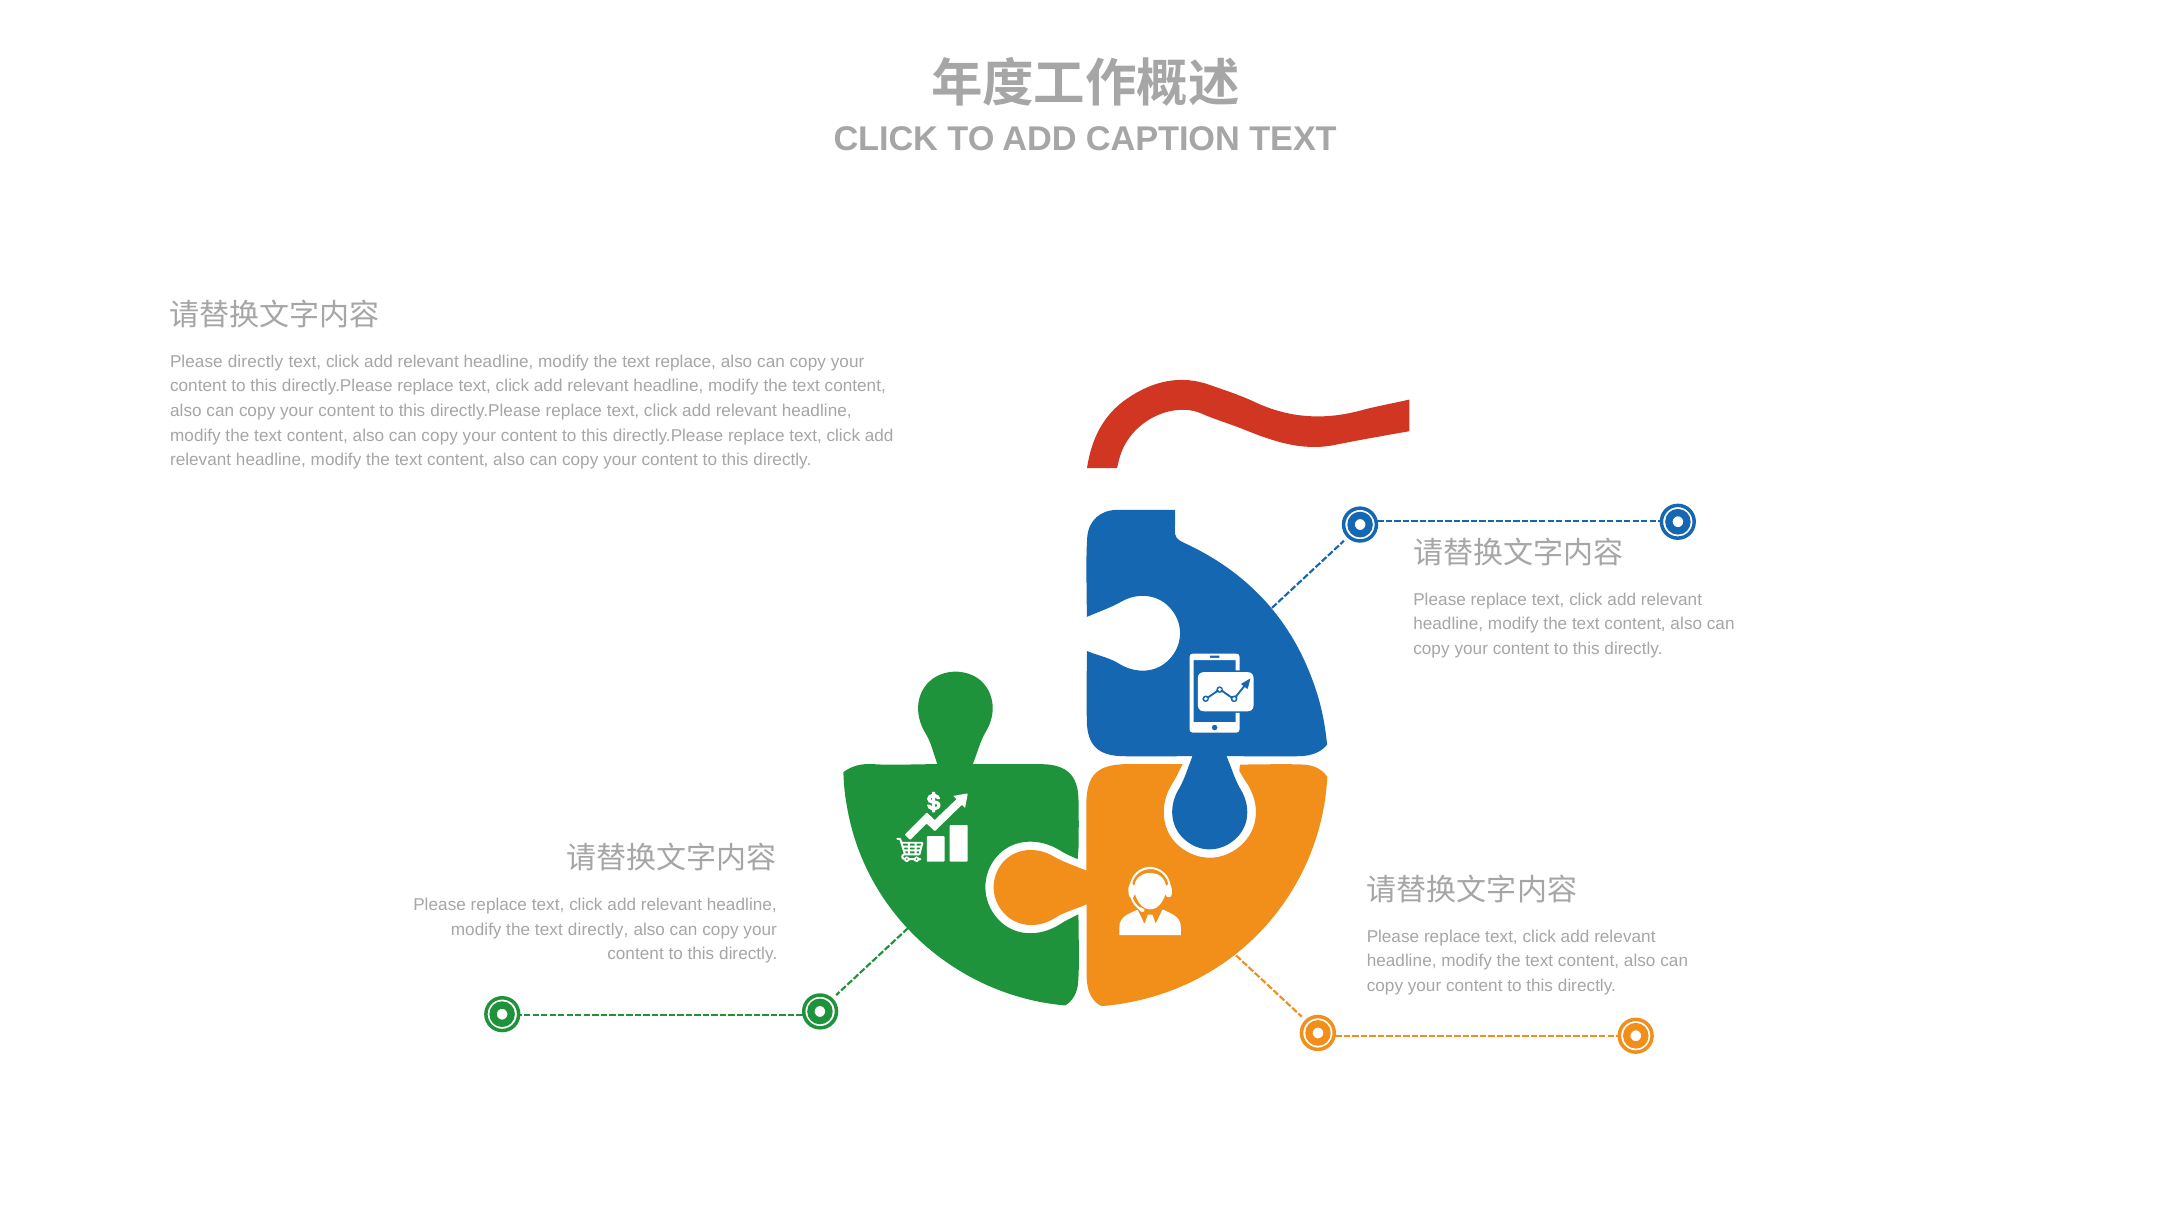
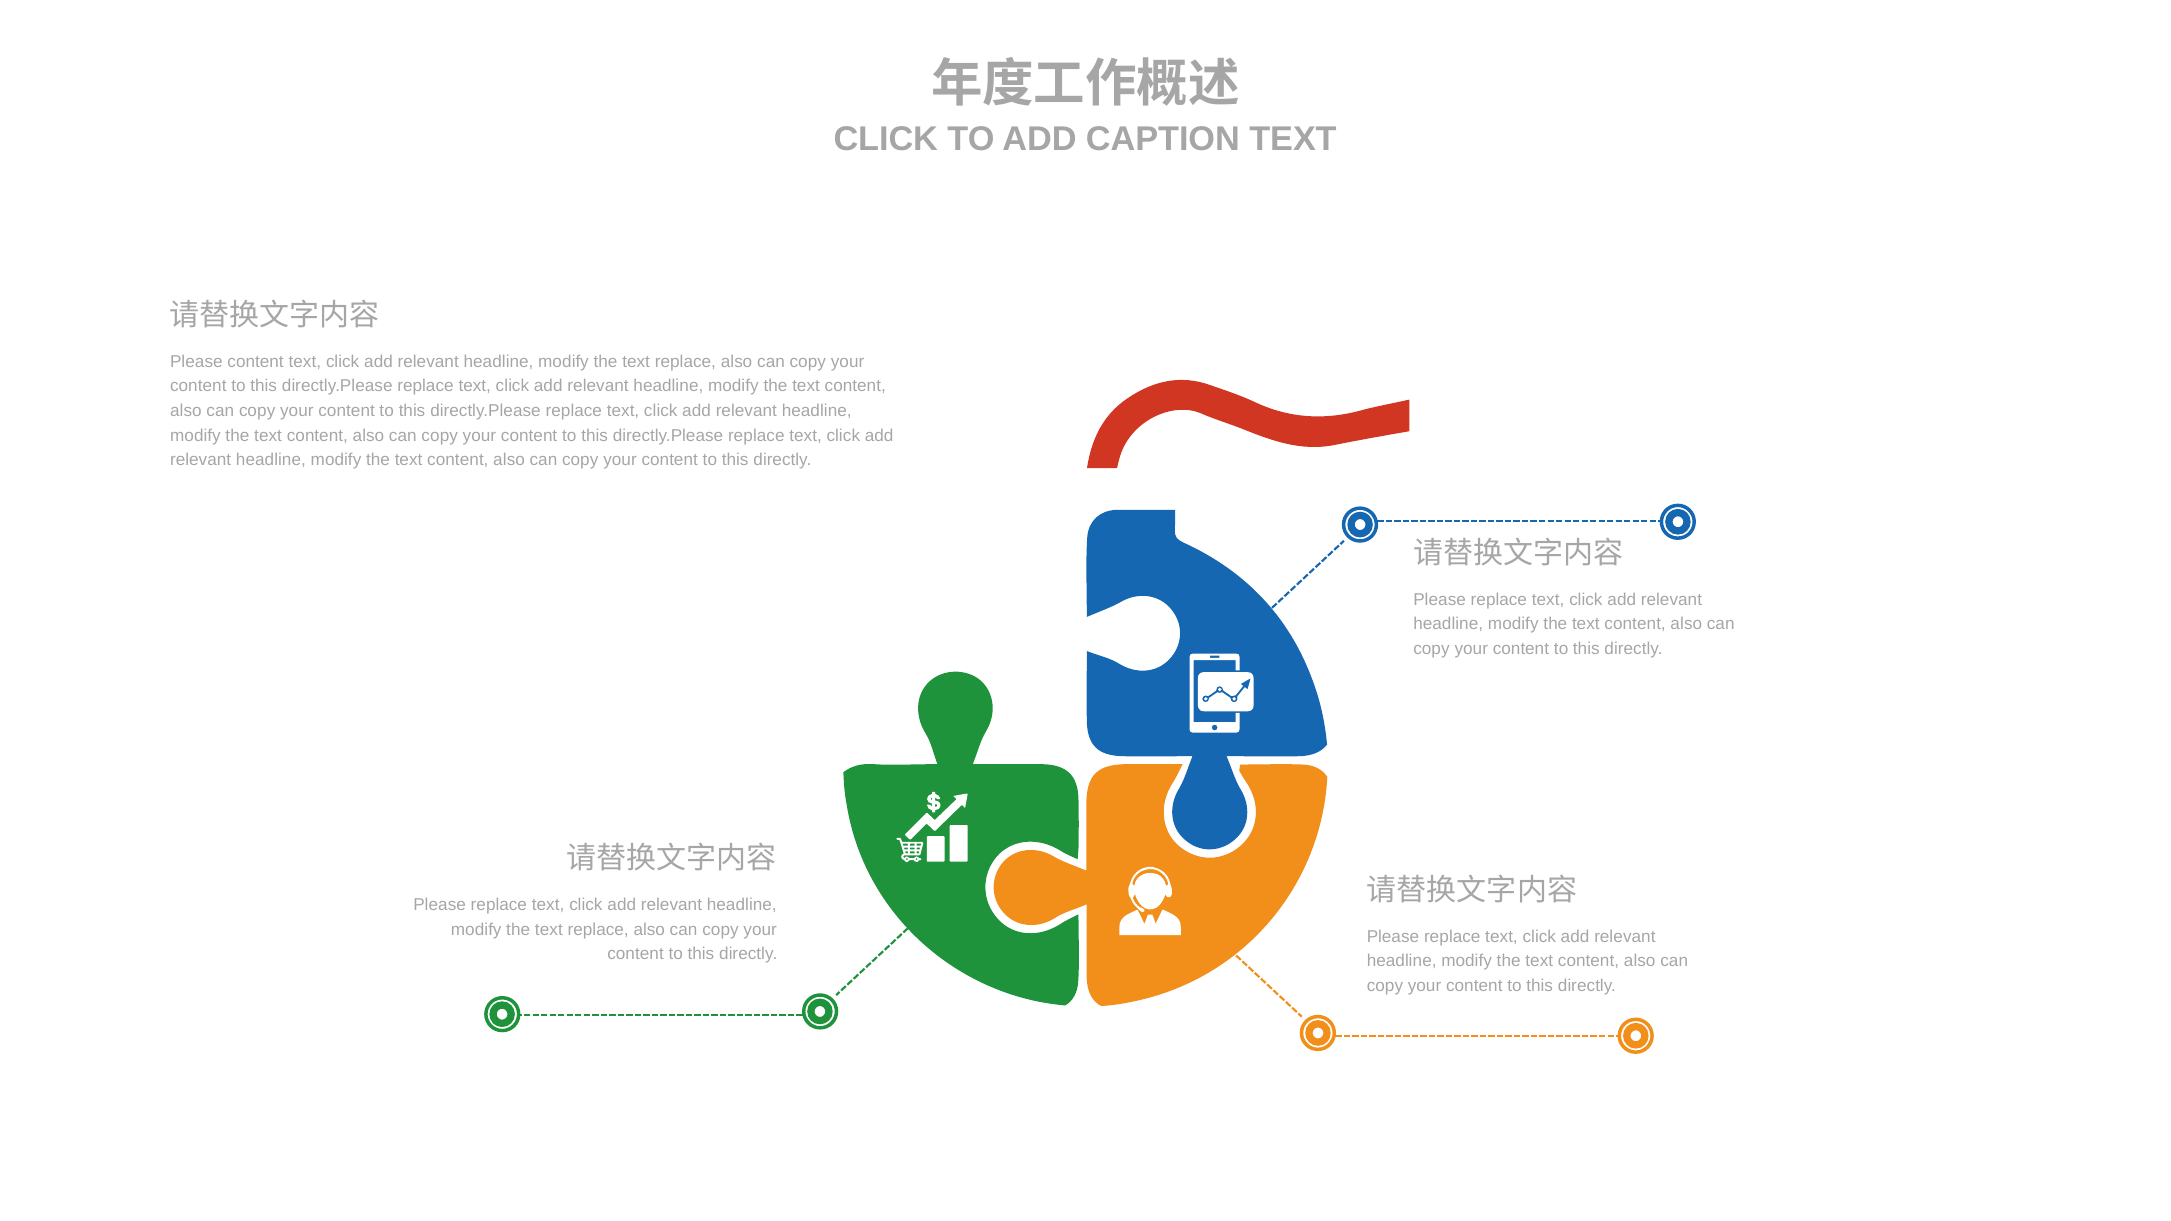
Please directly: directly -> content
directly at (598, 930): directly -> replace
